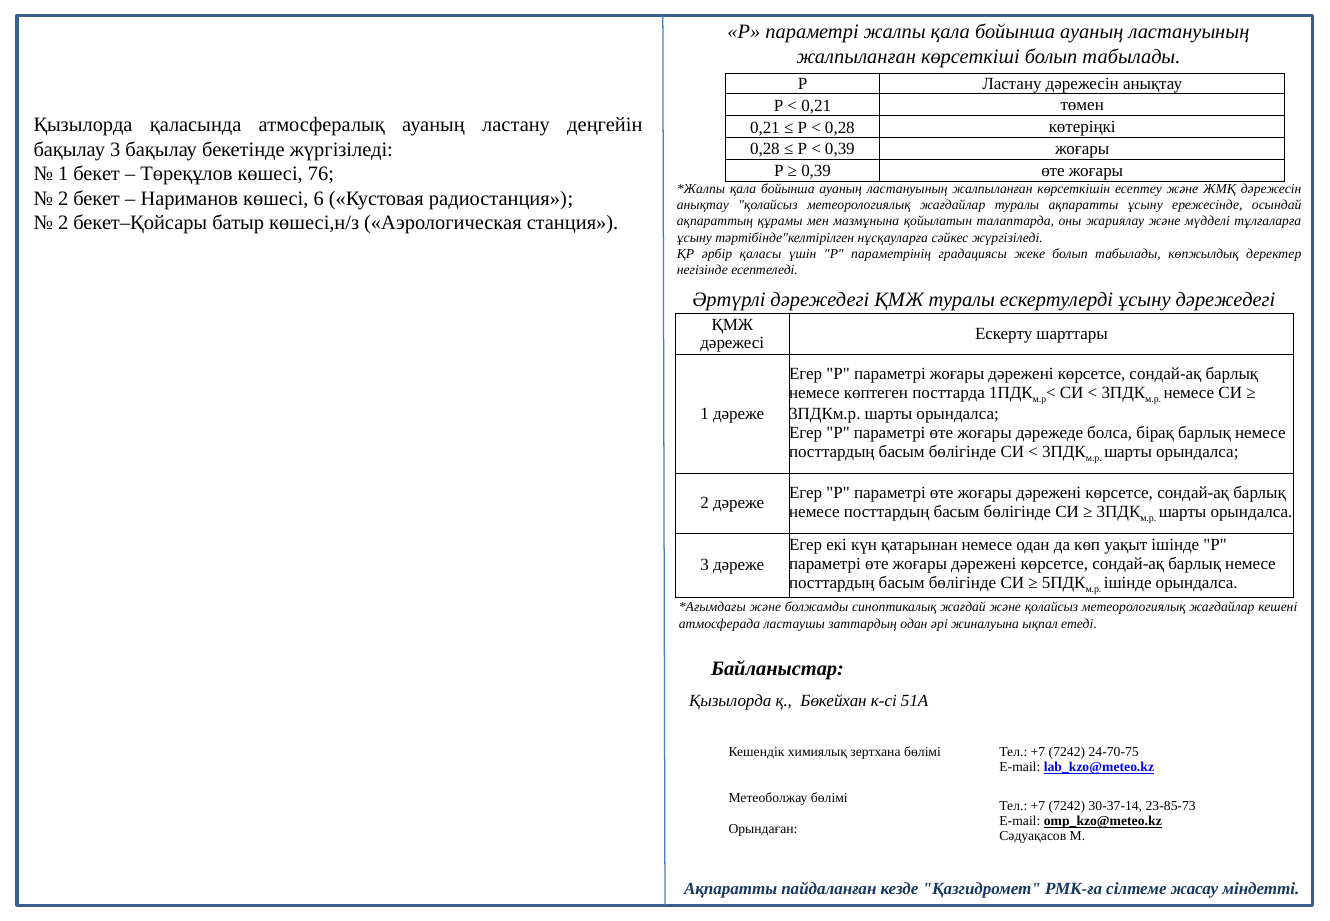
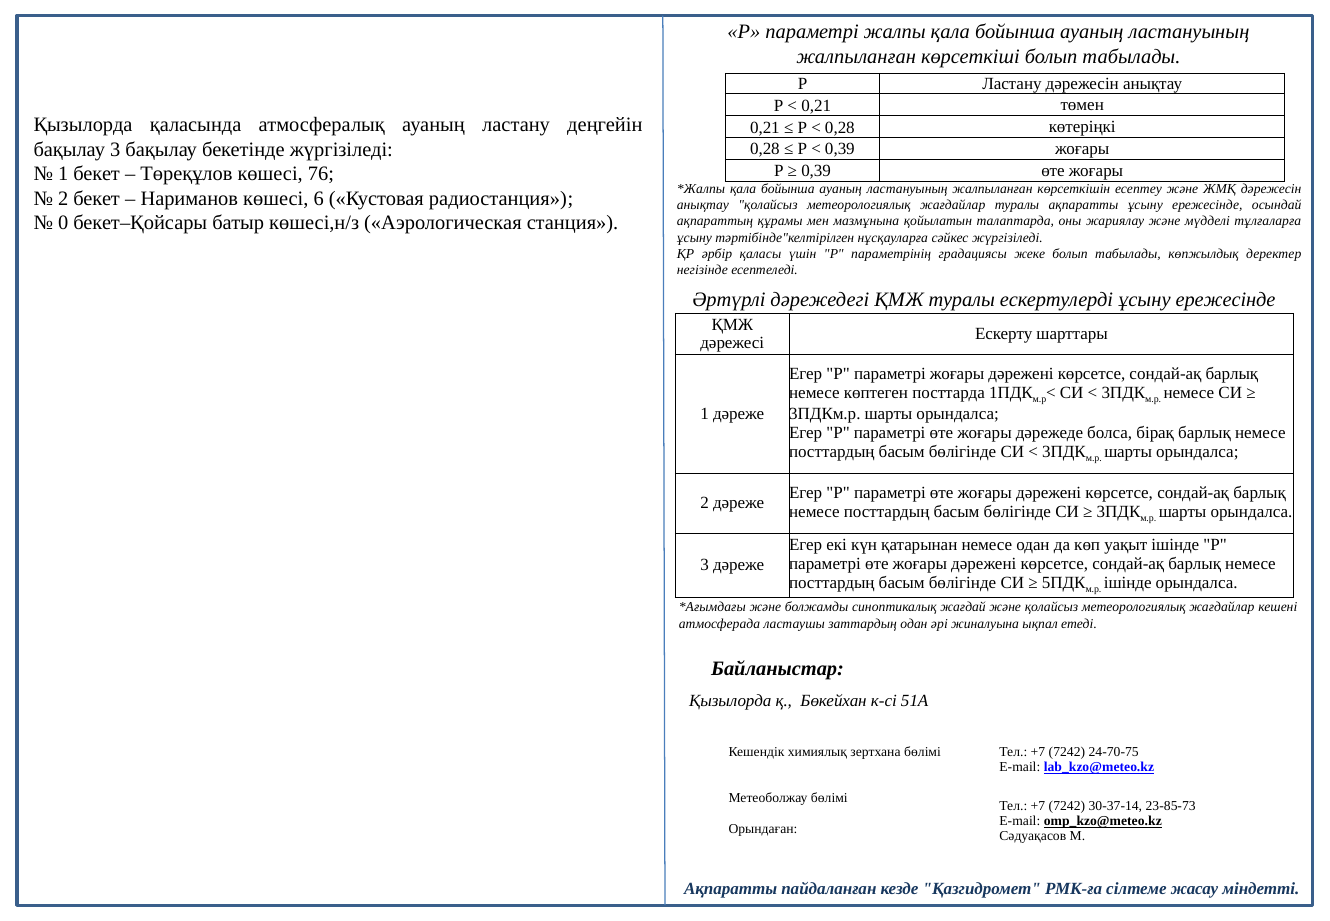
2 at (63, 223): 2 -> 0
ескертулерді ұсыну дәрежедегі: дәрежедегі -> ережесінде
